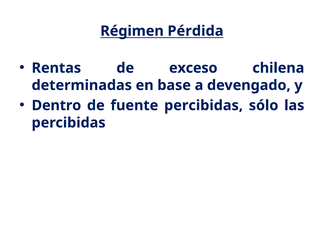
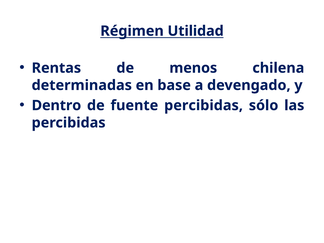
Pérdida: Pérdida -> Utilidad
exceso: exceso -> menos
